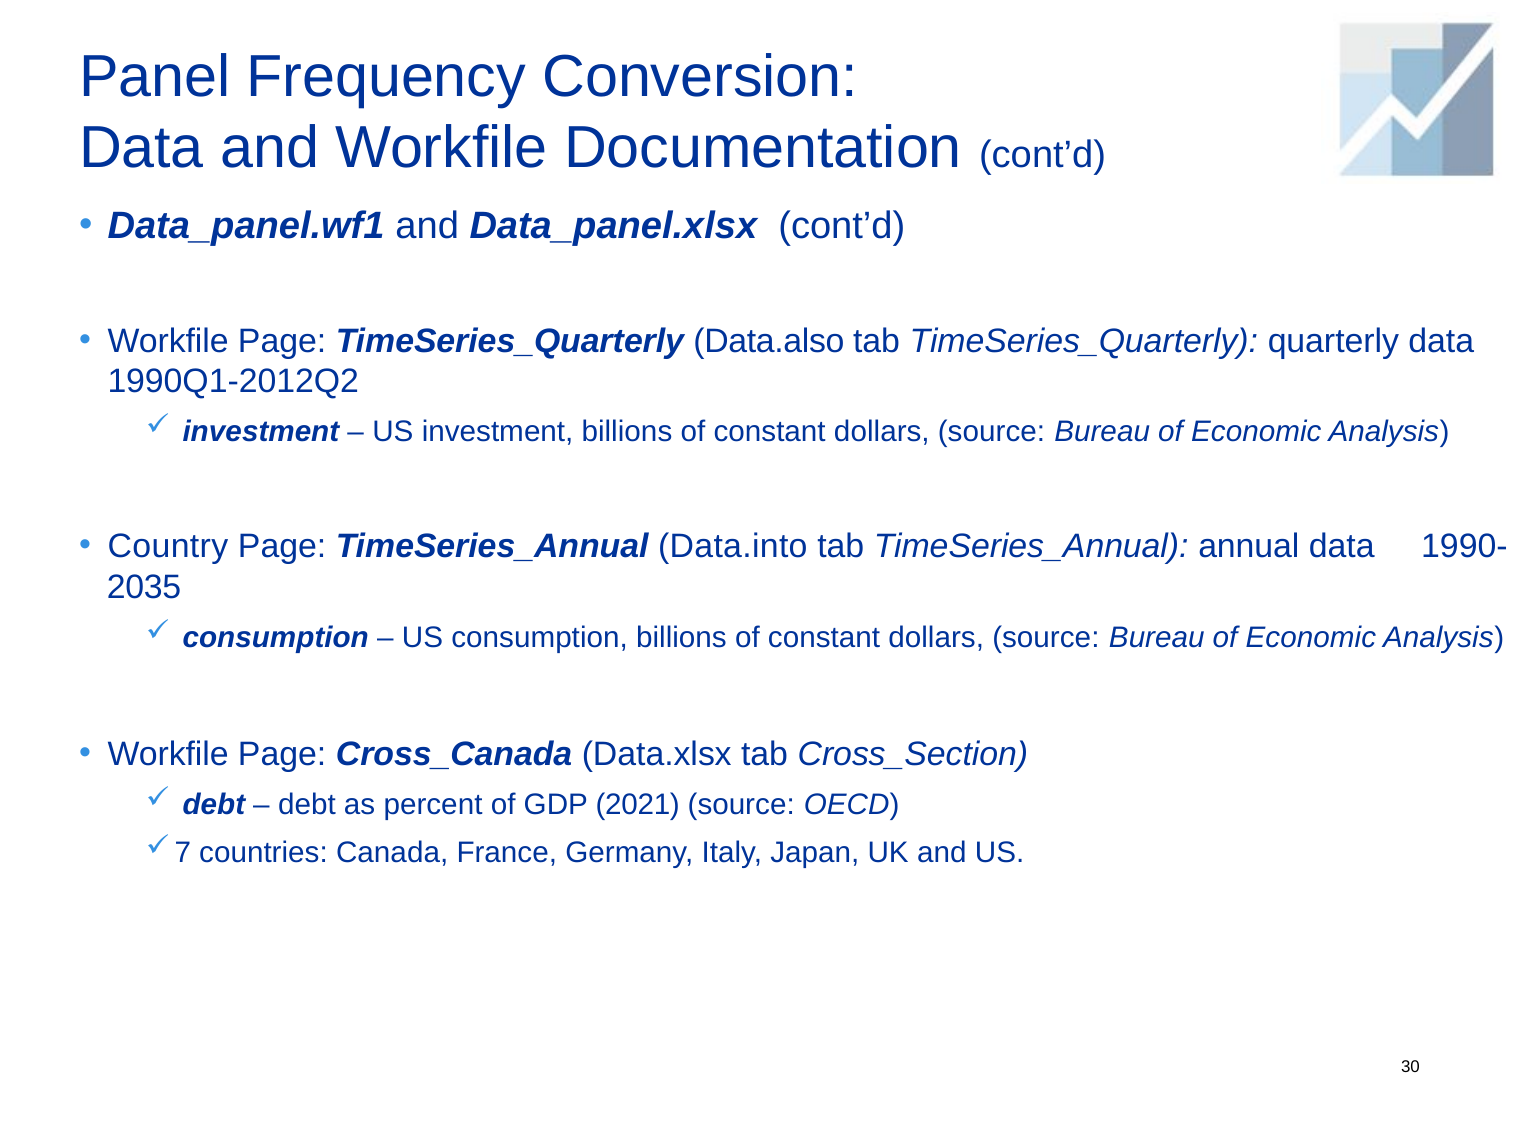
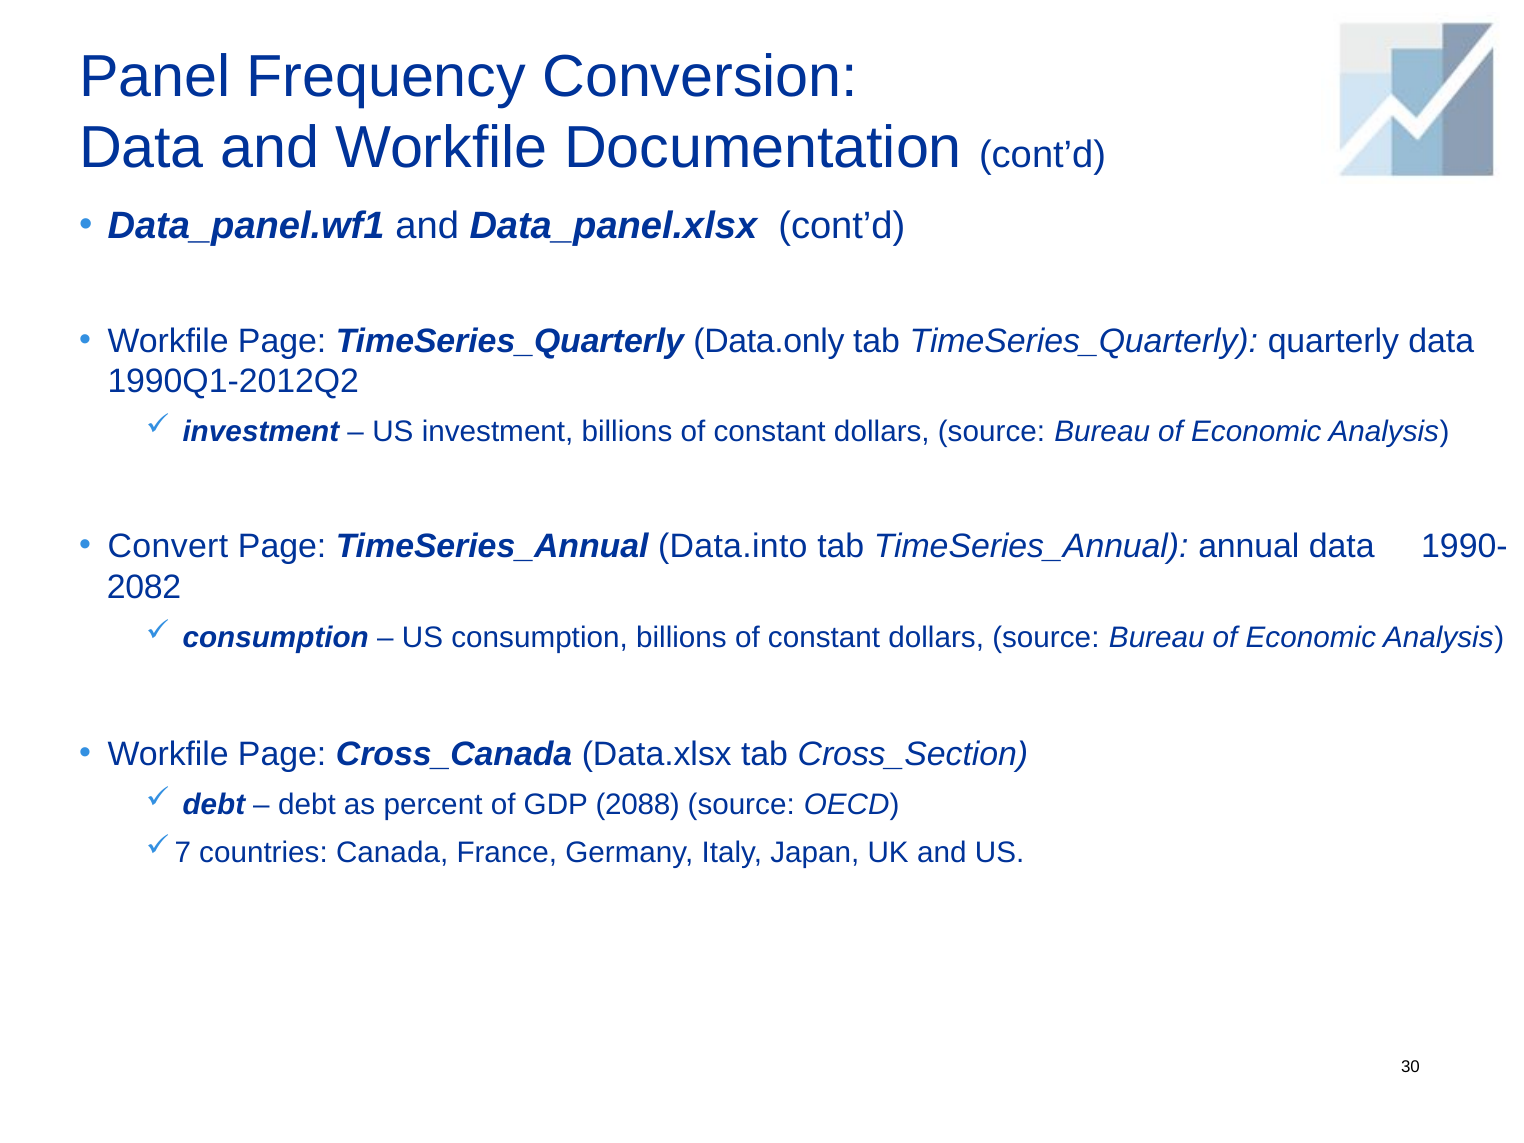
Data.also: Data.also -> Data.only
Country: Country -> Convert
2035: 2035 -> 2082
2021: 2021 -> 2088
